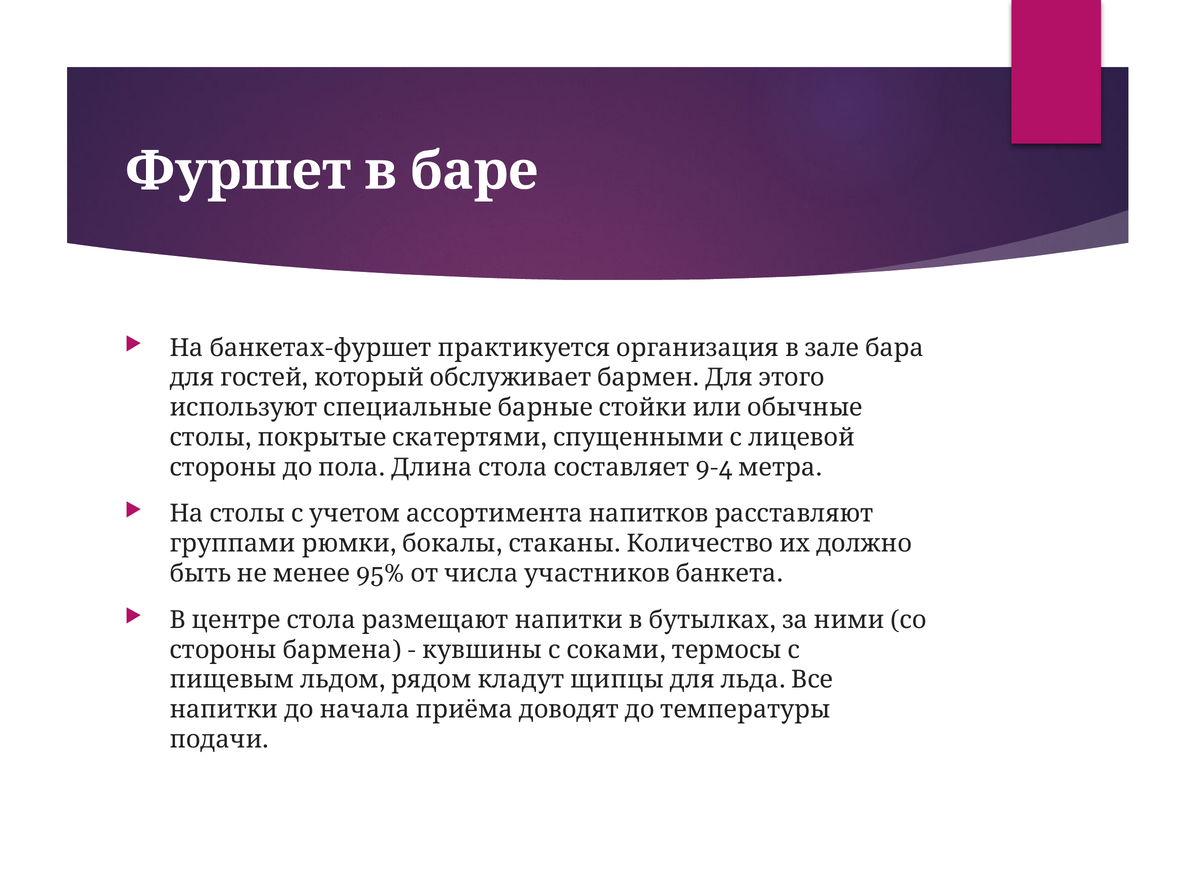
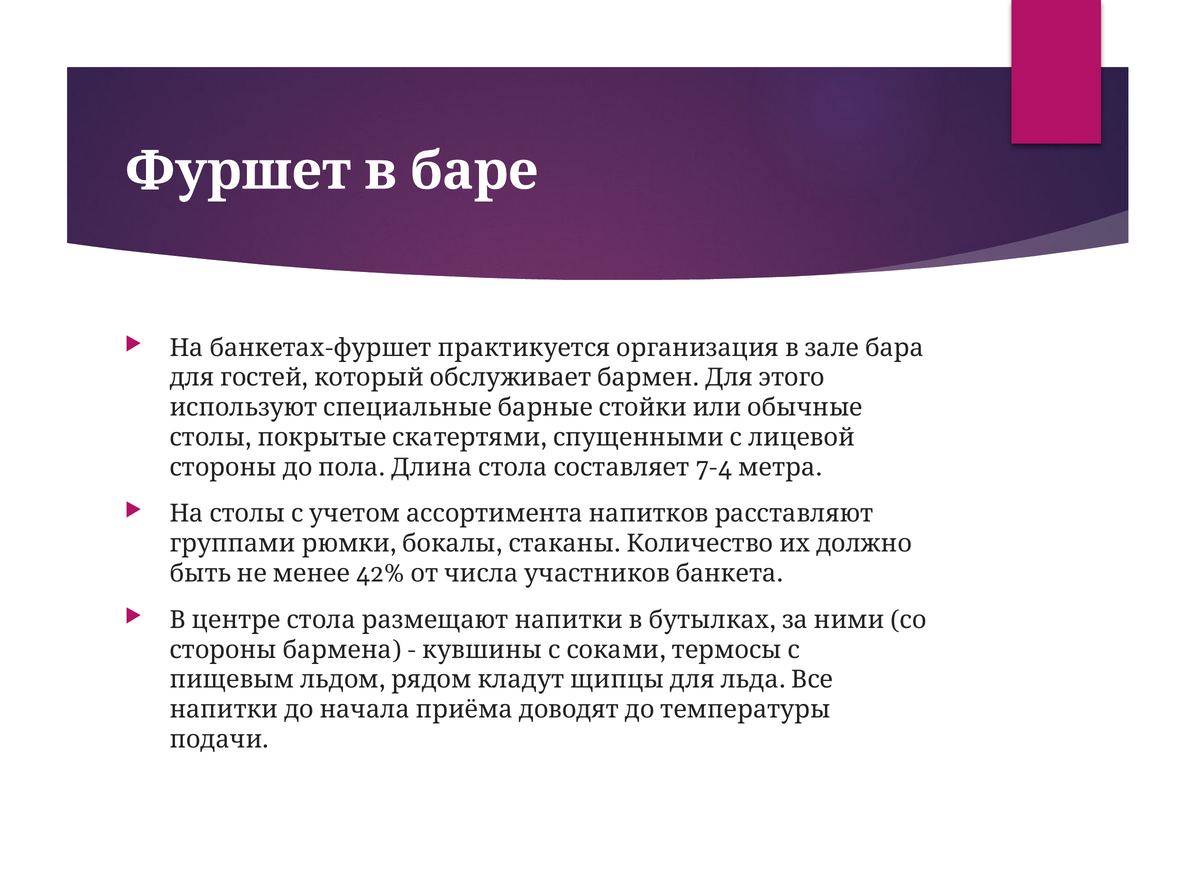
9-4: 9-4 -> 7-4
95%: 95% -> 42%
